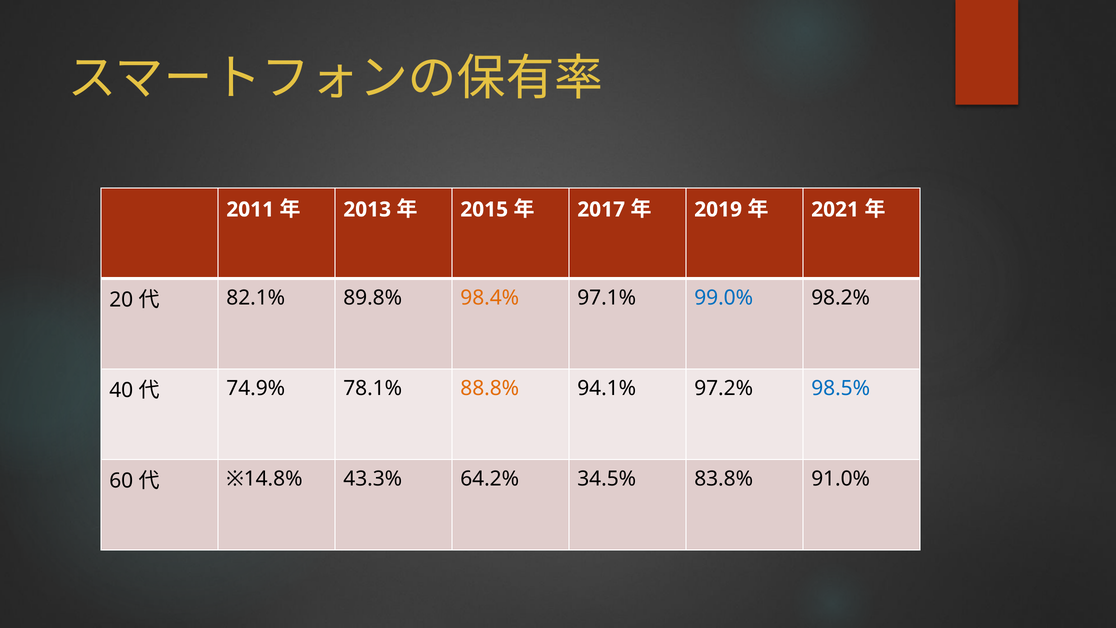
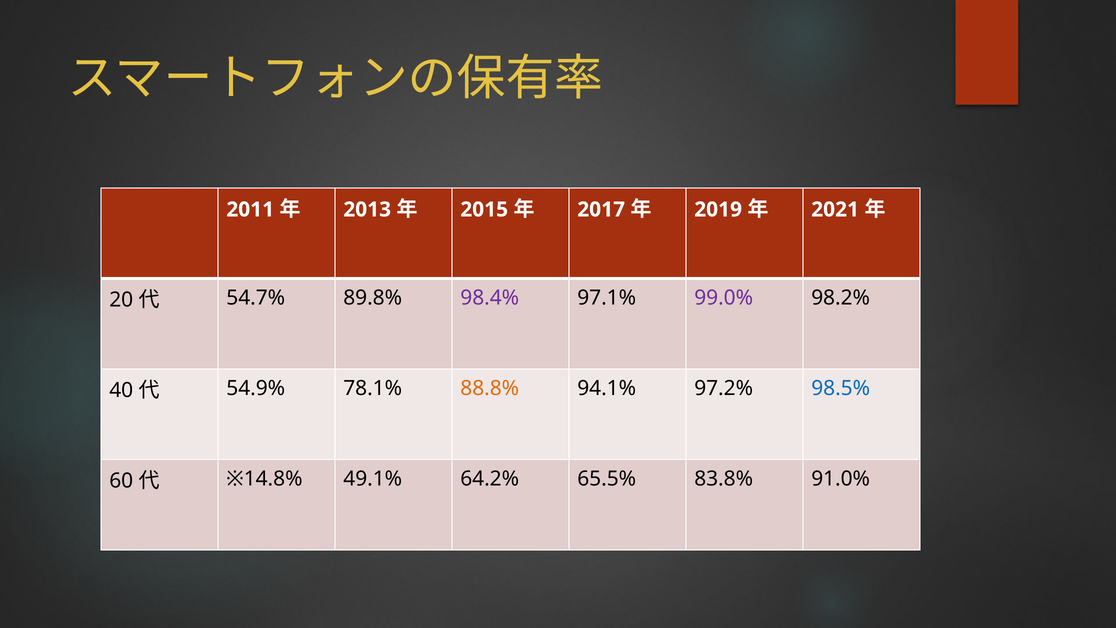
82.1%: 82.1% -> 54.7%
98.4% colour: orange -> purple
99.0% colour: blue -> purple
74.9%: 74.9% -> 54.9%
43.3%: 43.3% -> 49.1%
34.5%: 34.5% -> 65.5%
